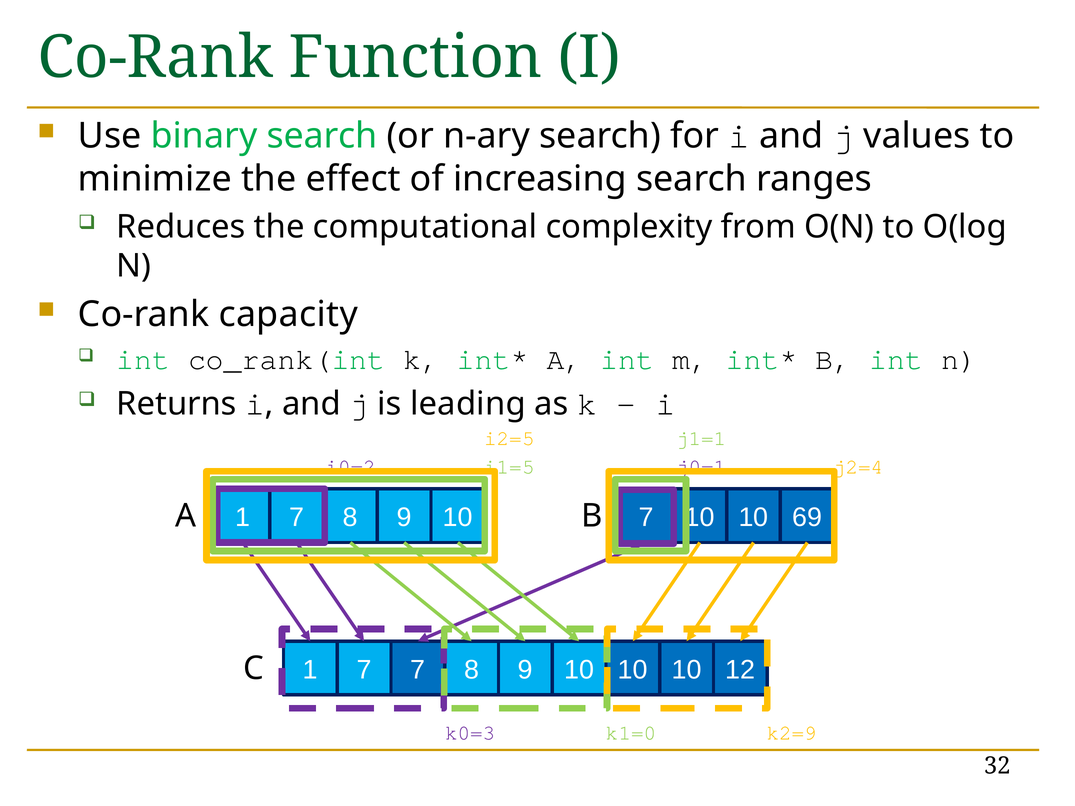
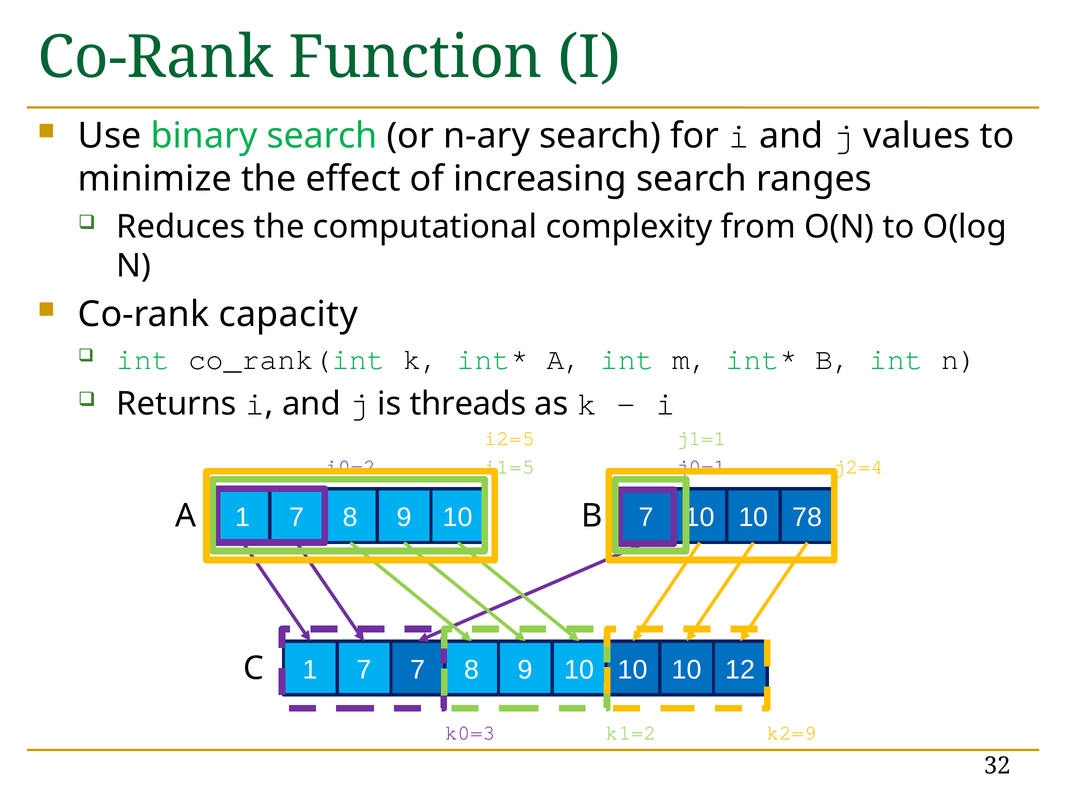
leading: leading -> threads
69: 69 -> 78
k1=0: k1=0 -> k1=2
